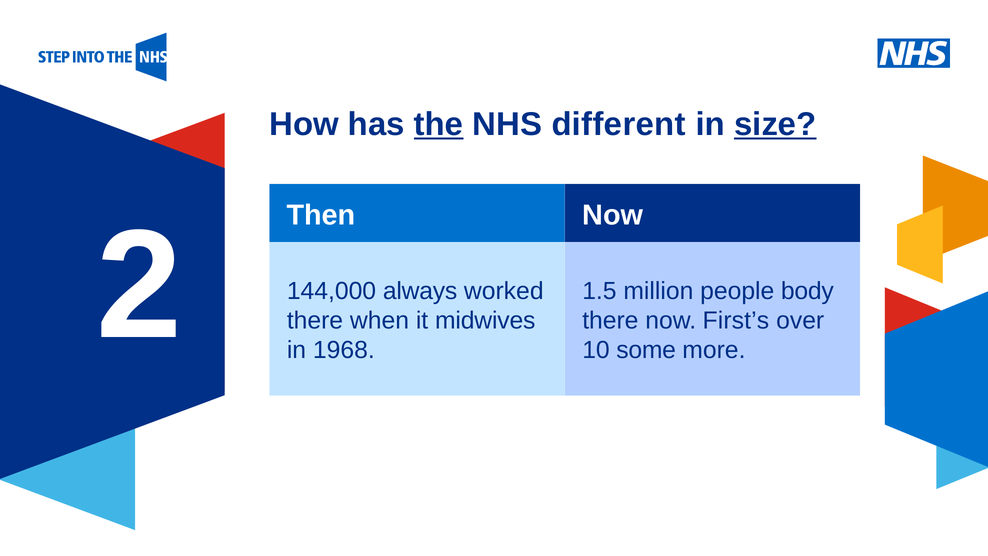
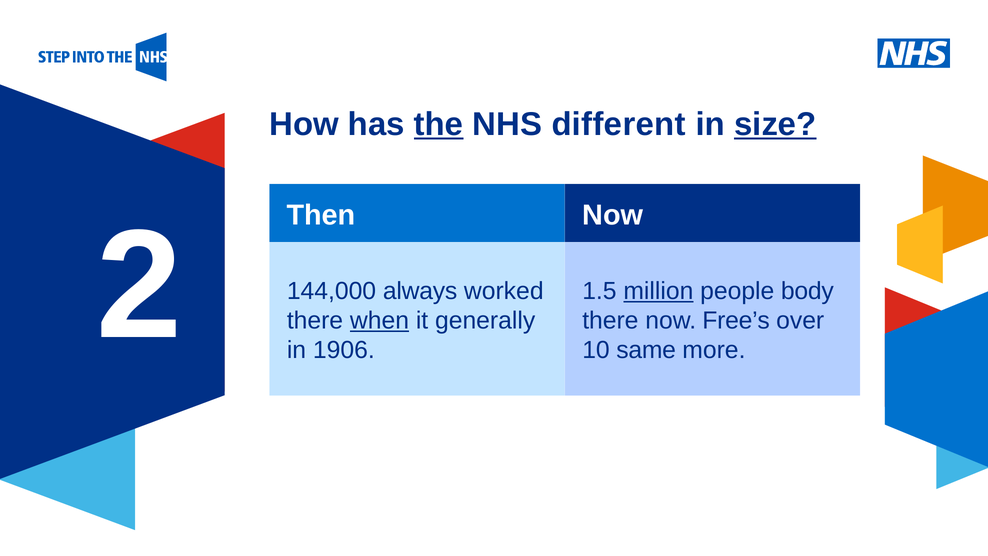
million underline: none -> present
when underline: none -> present
midwives: midwives -> generally
First’s: First’s -> Free’s
1968: 1968 -> 1906
some: some -> same
